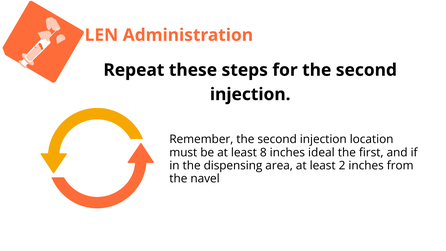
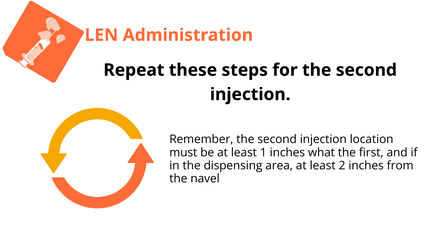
8: 8 -> 1
ideal: ideal -> what
